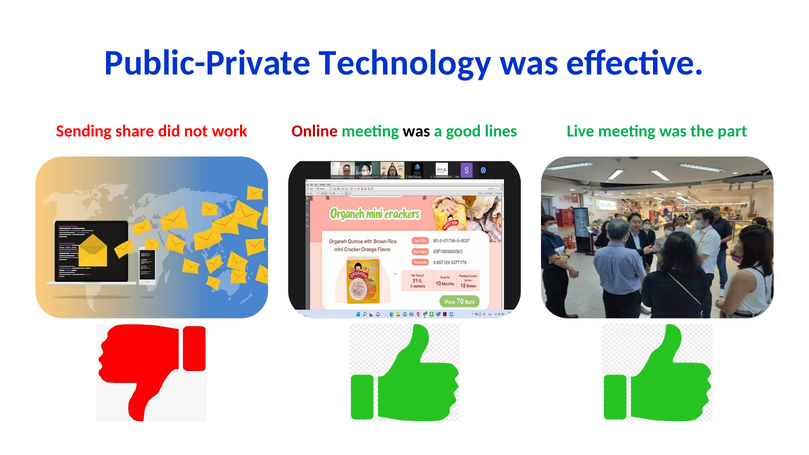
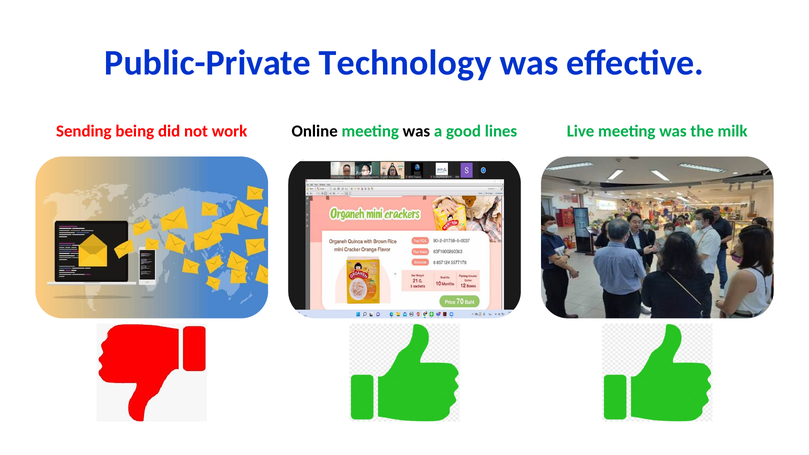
share: share -> being
Online colour: red -> black
part: part -> milk
